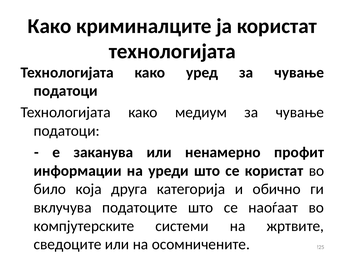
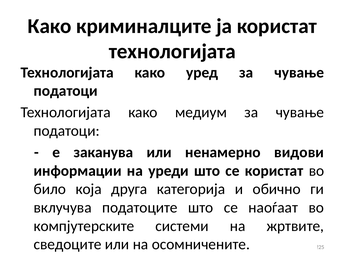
профит: профит -> видови
